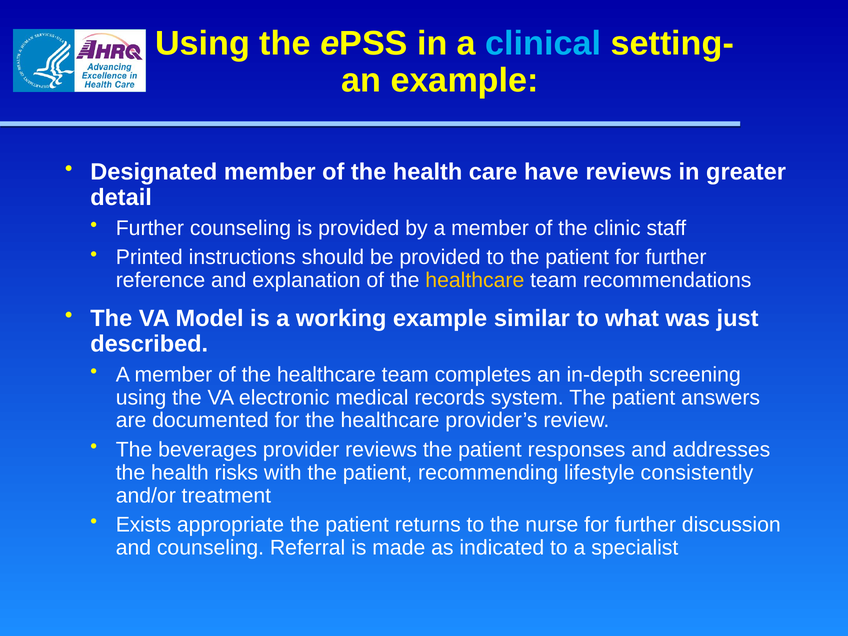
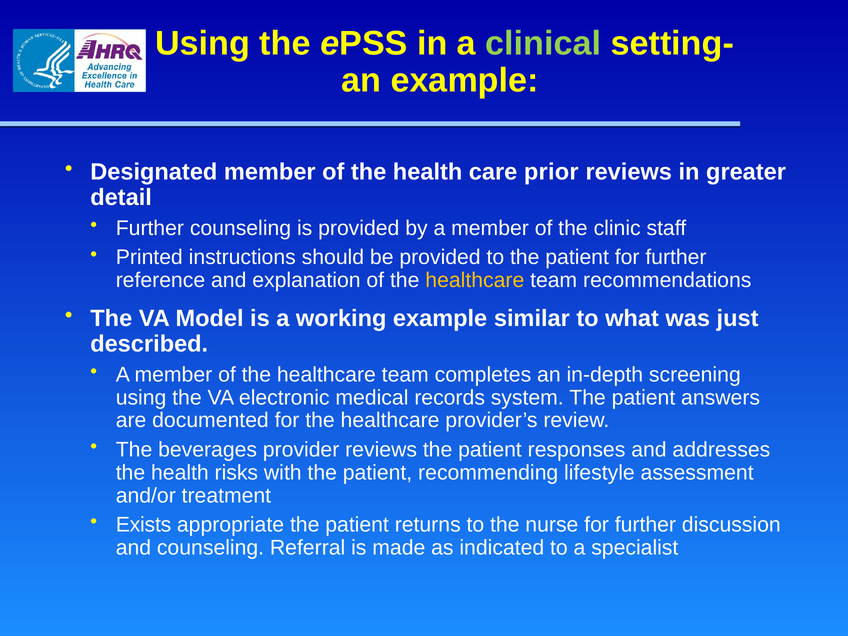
clinical colour: light blue -> light green
have: have -> prior
consistently: consistently -> assessment
